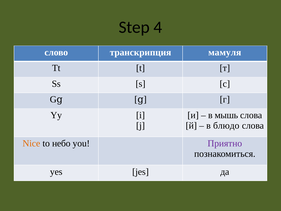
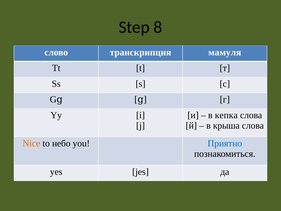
4: 4 -> 8
мышь: мышь -> кепка
блюдо: блюдо -> крыша
Приятно colour: purple -> blue
